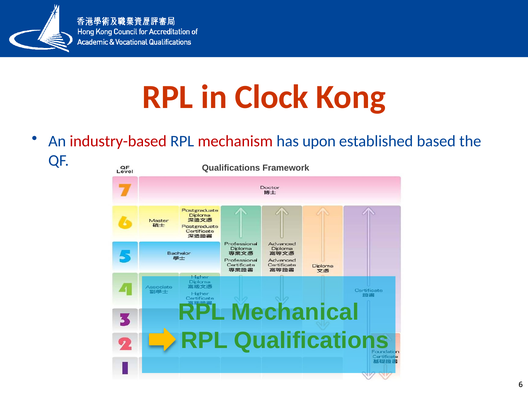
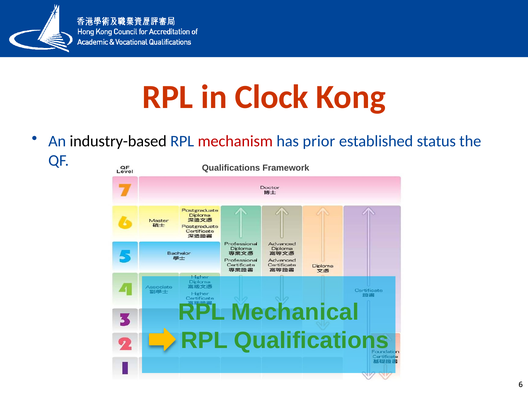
industry-based colour: red -> black
upon: upon -> prior
based: based -> status
